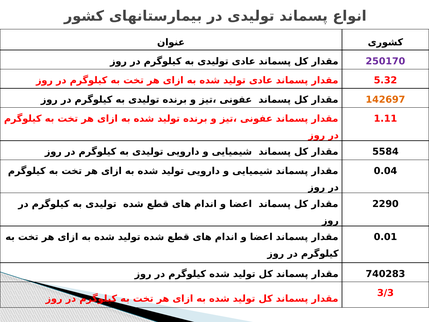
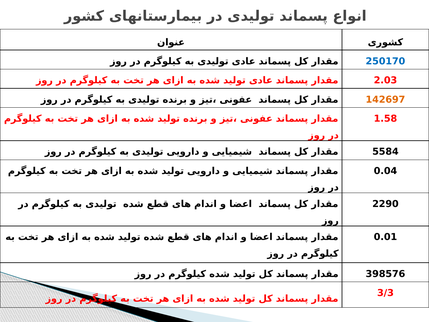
250170 colour: purple -> blue
5.32: 5.32 -> 2.03
1.11: 1.11 -> 1.58
740283: 740283 -> 398576
